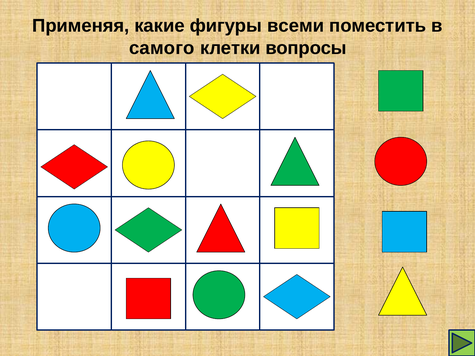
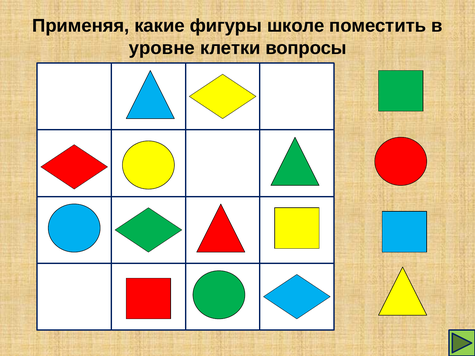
всеми: всеми -> школе
самого: самого -> уровне
